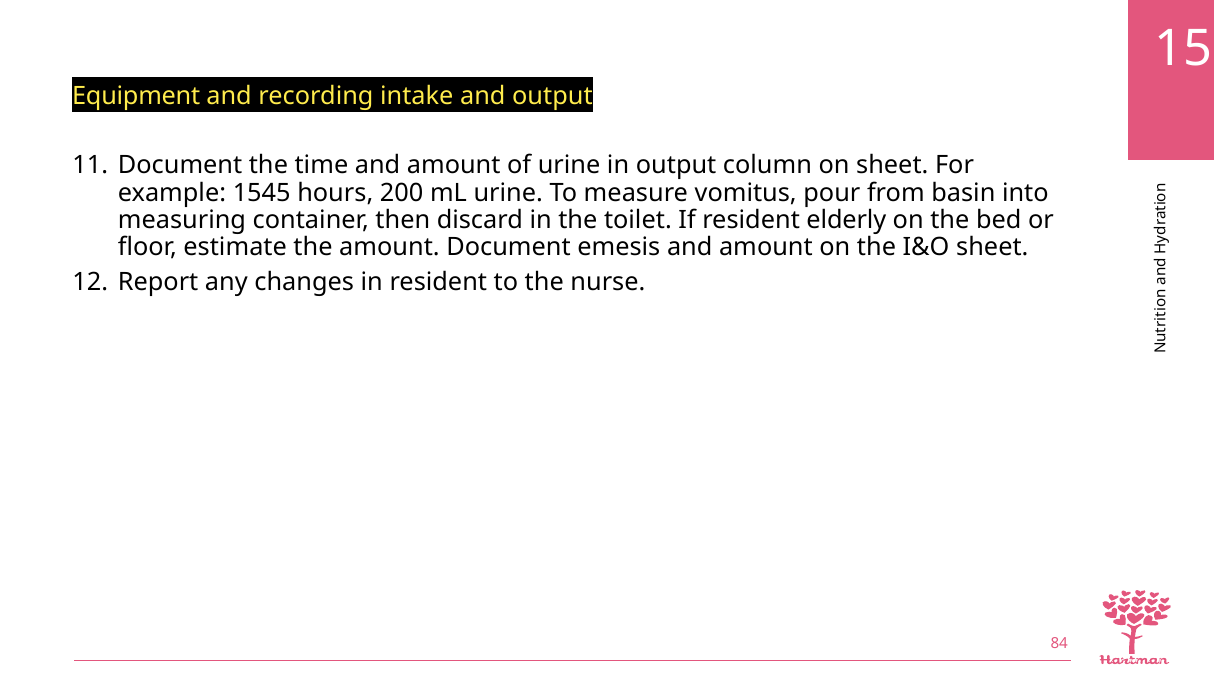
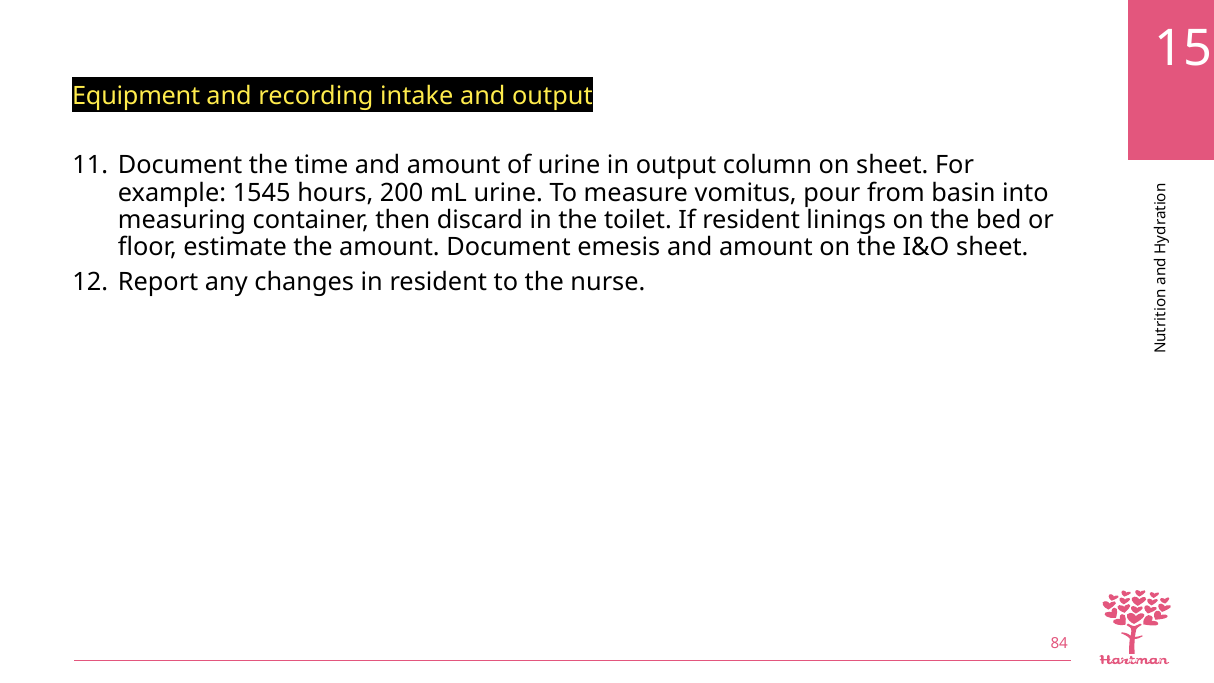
elderly: elderly -> linings
